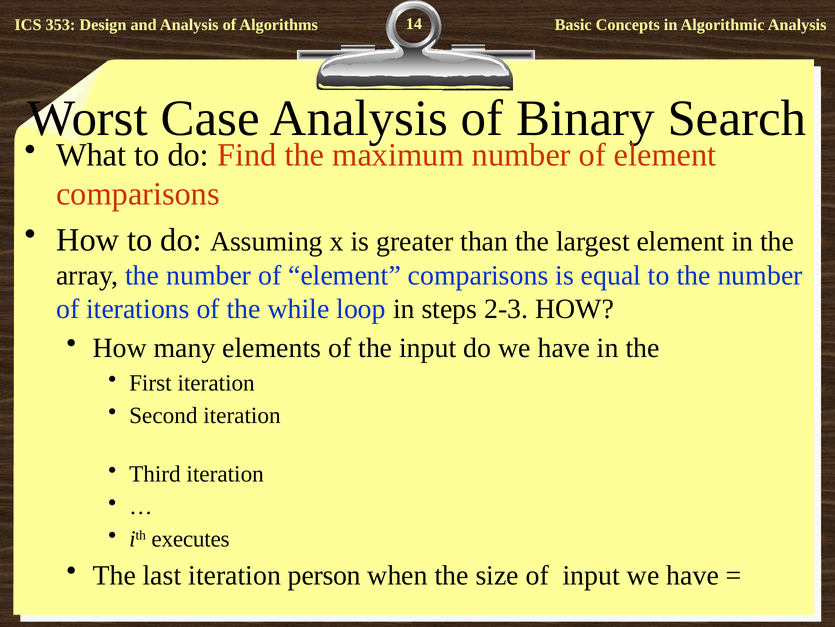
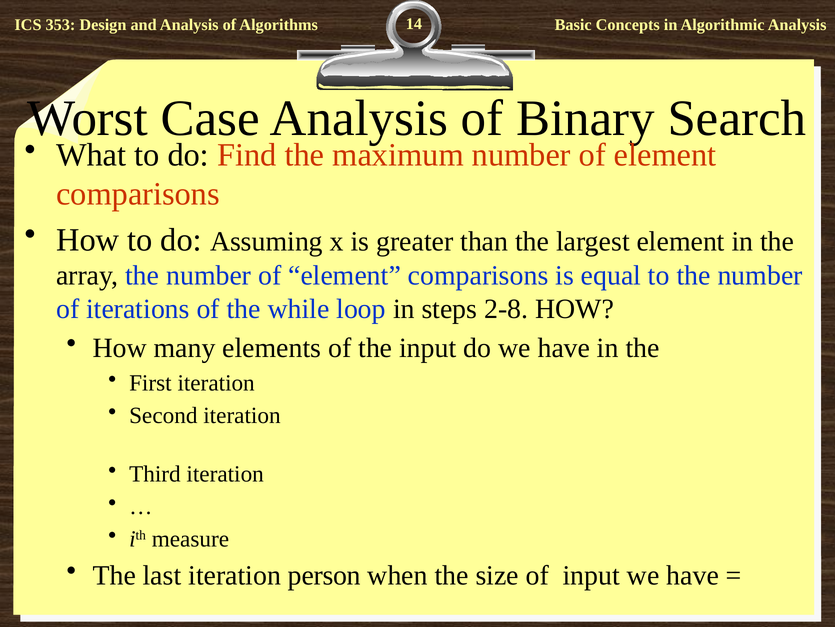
2-3: 2-3 -> 2-8
executes: executes -> measure
